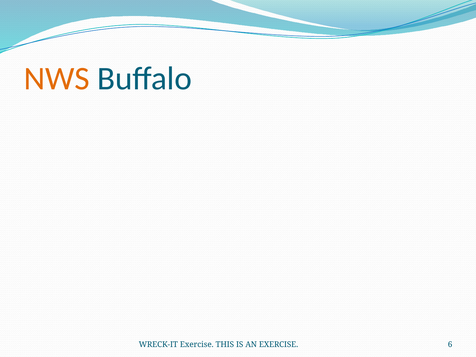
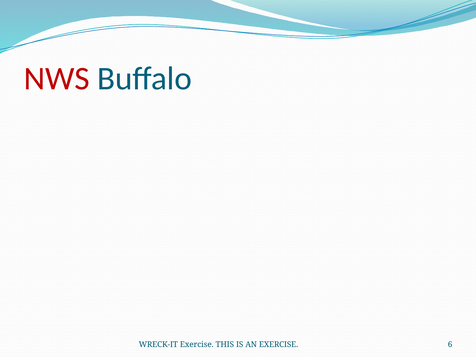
NWS colour: orange -> red
